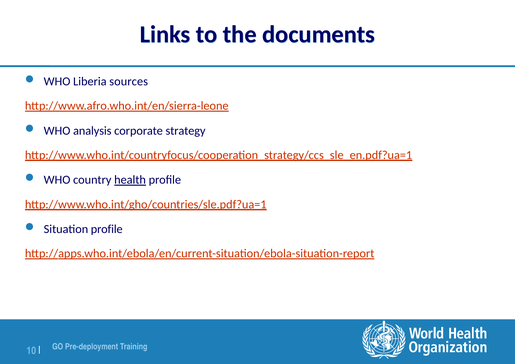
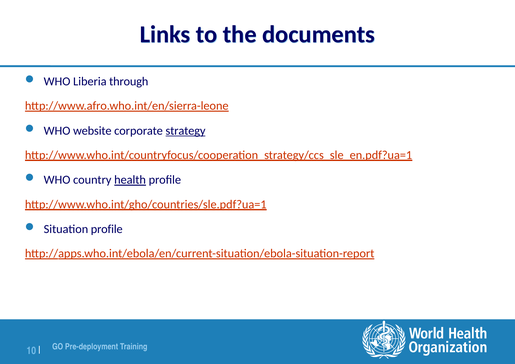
sources: sources -> through
analysis: analysis -> website
strategy underline: none -> present
